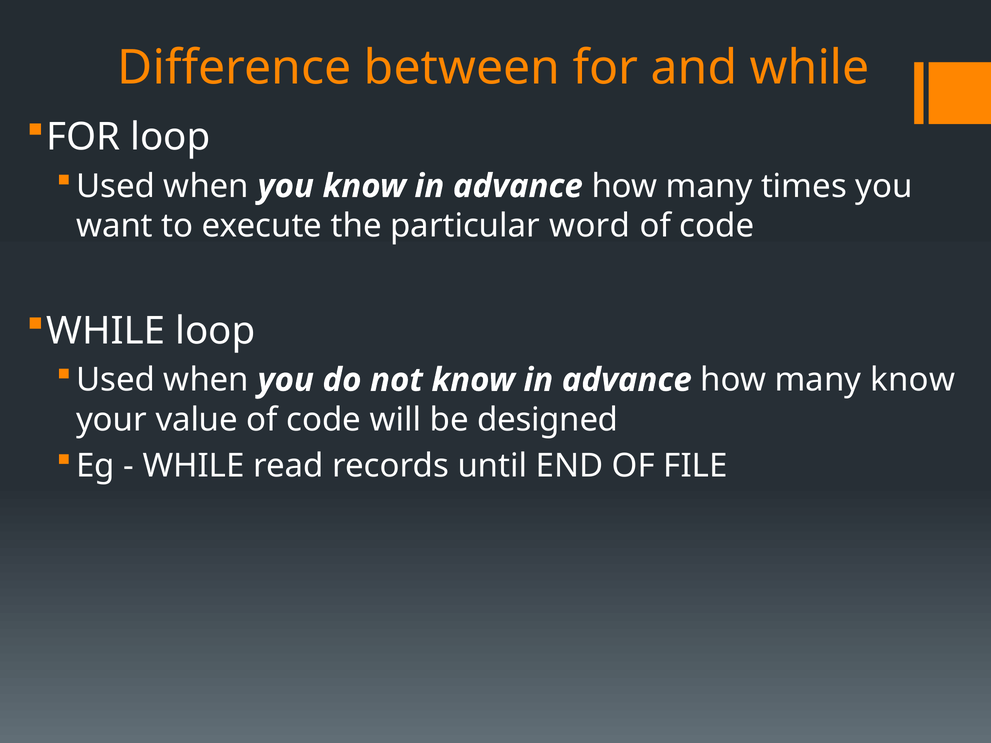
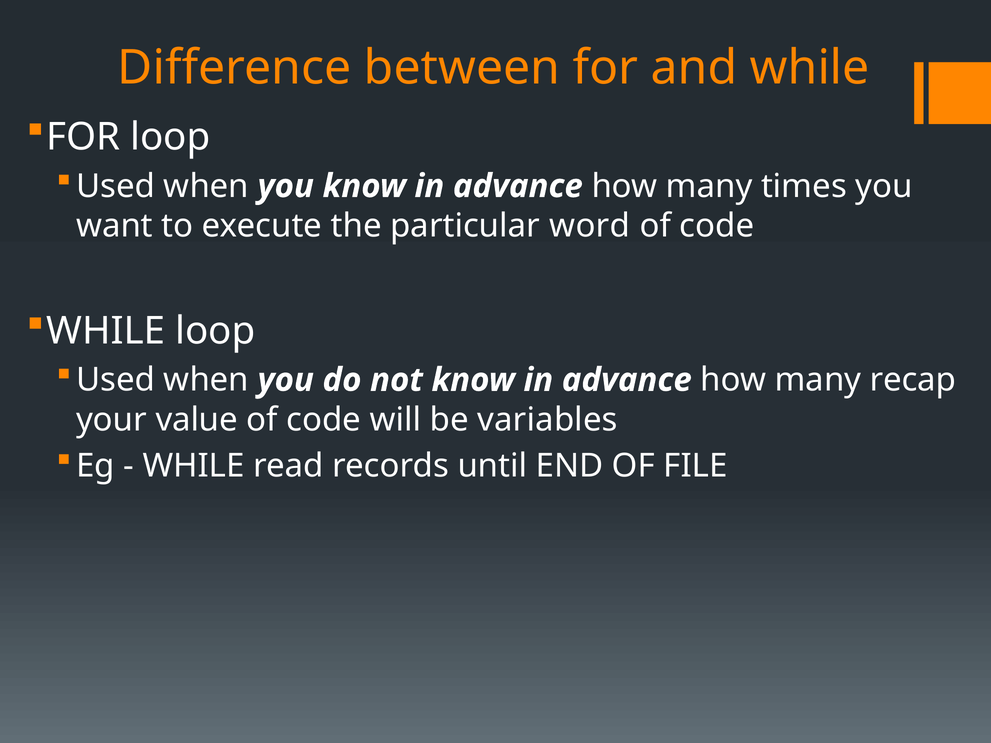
many know: know -> recap
designed: designed -> variables
